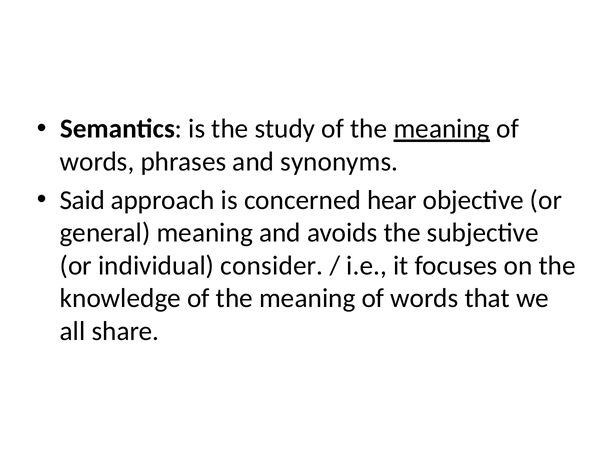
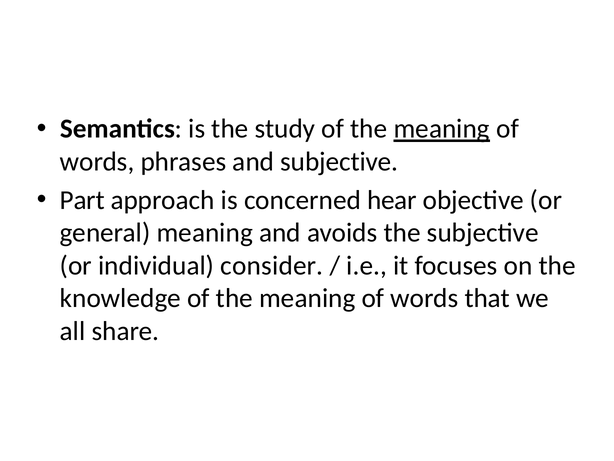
and synonyms: synonyms -> subjective
Said: Said -> Part
